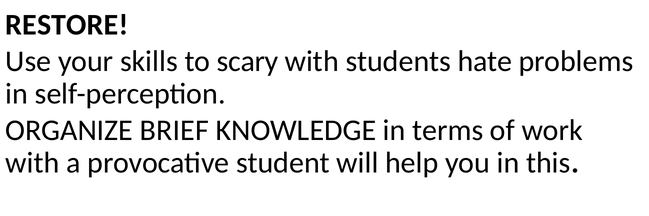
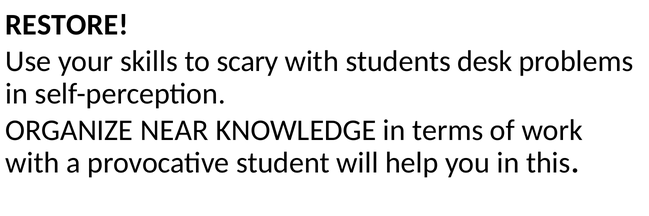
hate: hate -> desk
BRIEF: BRIEF -> NEAR
